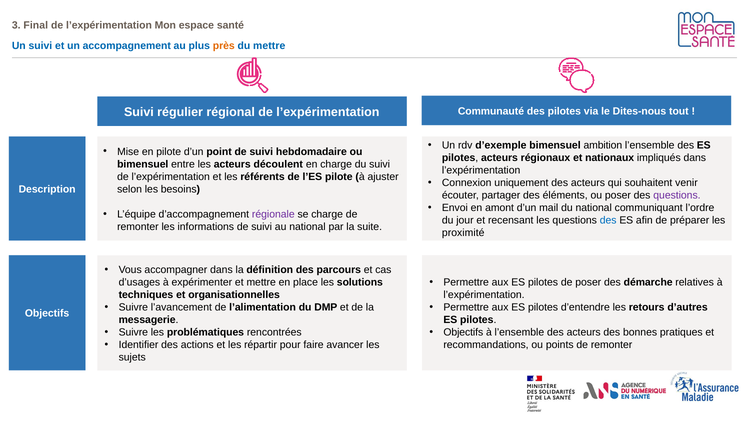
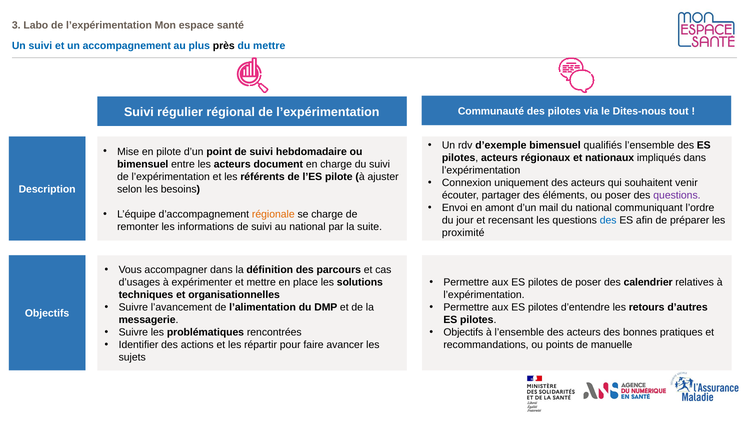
Final: Final -> Labo
près colour: orange -> black
ambition: ambition -> qualifiés
découlent: découlent -> document
régionale colour: purple -> orange
démarche: démarche -> calendrier
points de remonter: remonter -> manuelle
